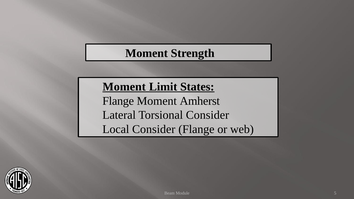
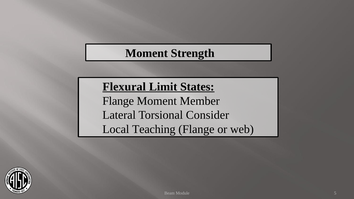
Moment at (124, 87): Moment -> Flexural
Amherst: Amherst -> Member
Local Consider: Consider -> Teaching
